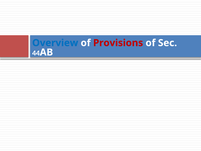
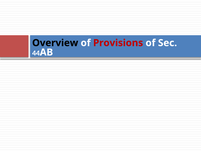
Overview colour: blue -> black
